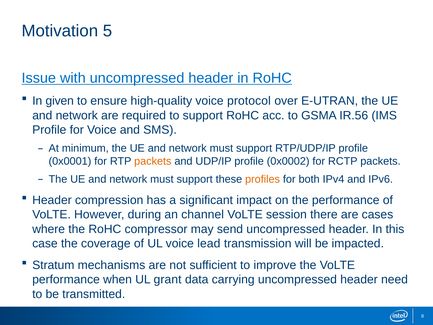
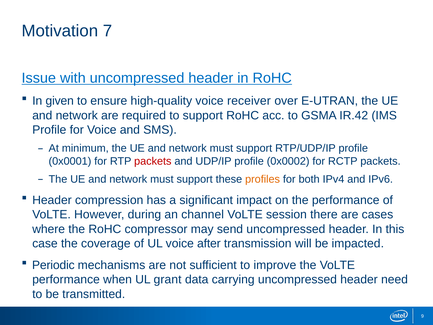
5: 5 -> 7
protocol: protocol -> receiver
IR.56: IR.56 -> IR.42
packets at (153, 161) colour: orange -> red
lead: lead -> after
Stratum: Stratum -> Periodic
